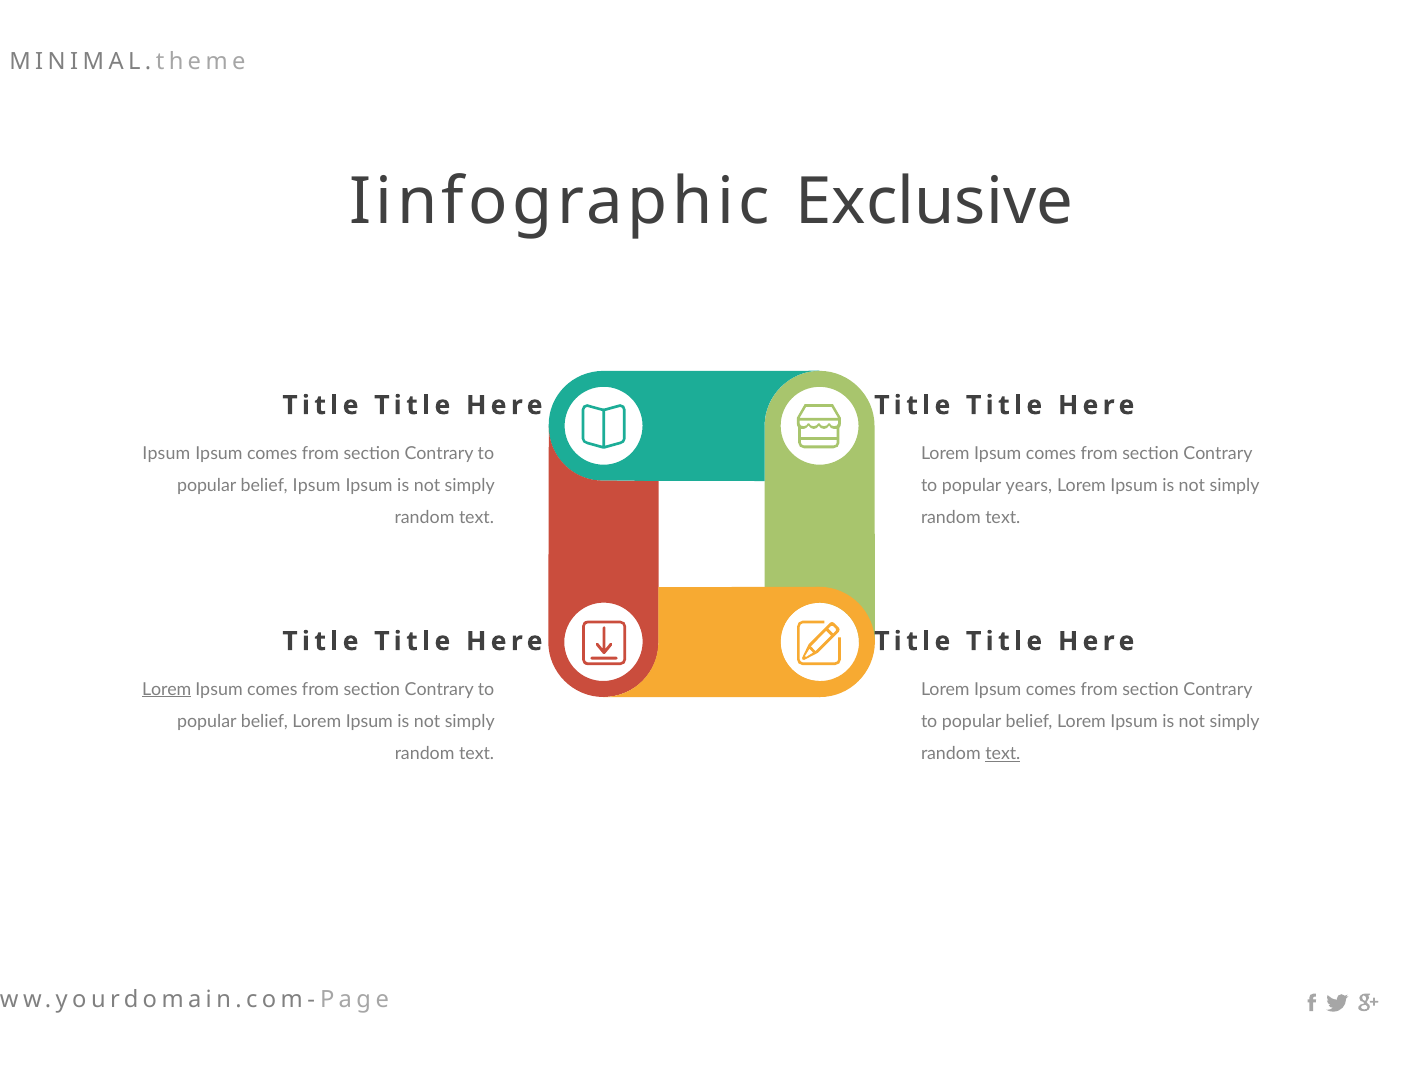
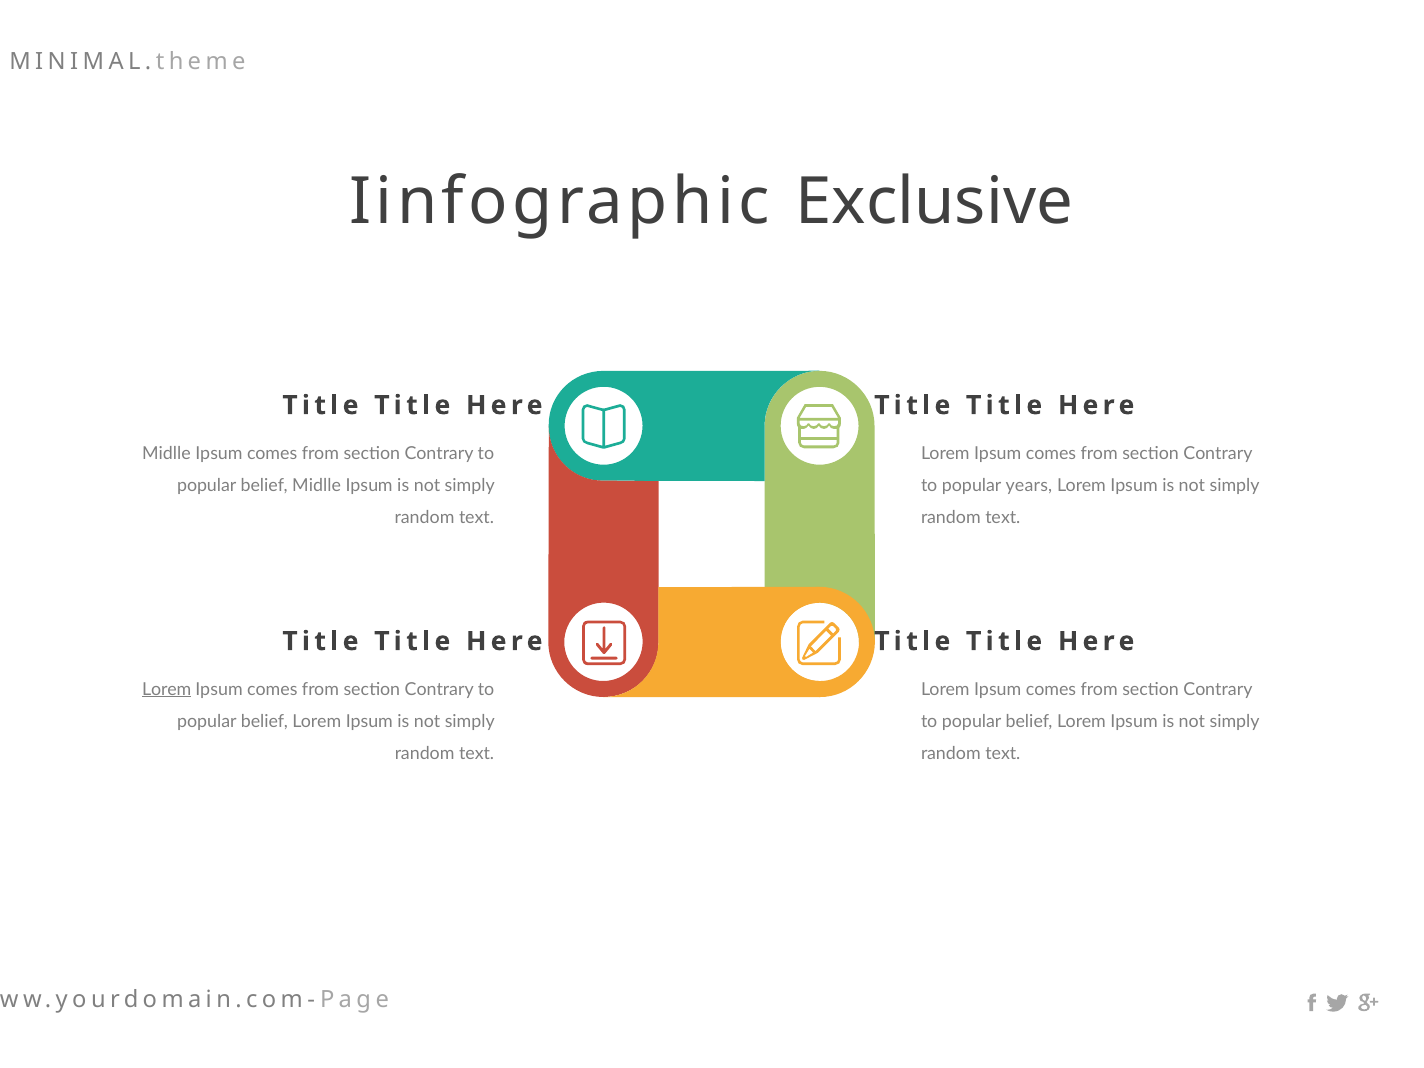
Ipsum at (166, 453): Ipsum -> Midlle
belief Ipsum: Ipsum -> Midlle
text at (1003, 753) underline: present -> none
